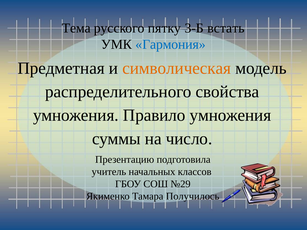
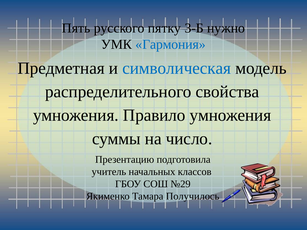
Тема: Тема -> Пять
встать: встать -> нужно
символическая colour: orange -> blue
